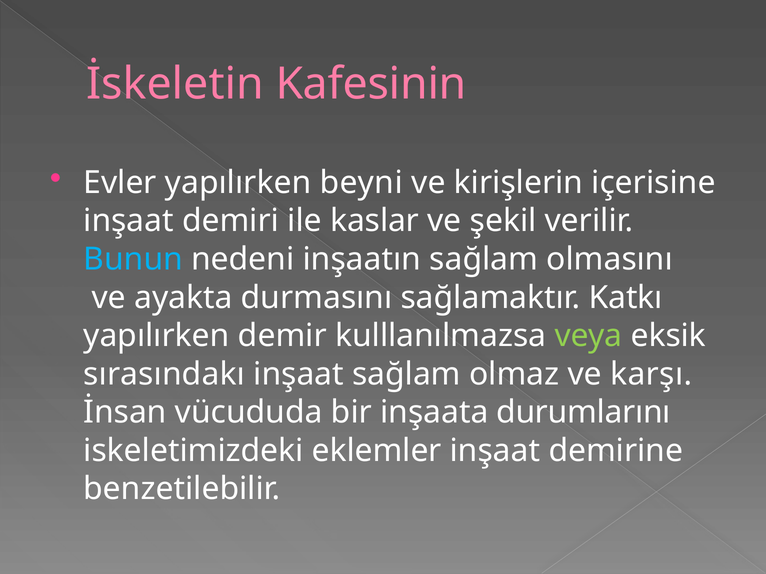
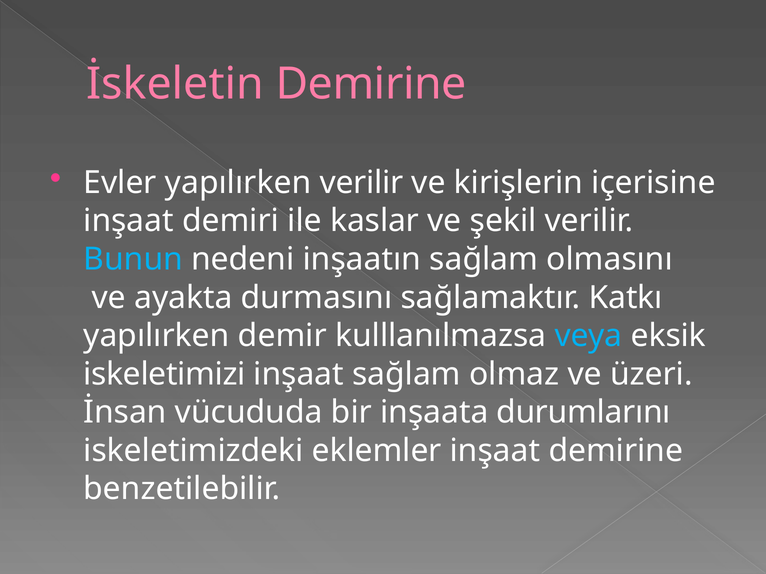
İskeletin Kafesinin: Kafesinin -> Demirine
yapılırken beyni: beyni -> verilir
veya colour: light green -> light blue
sırasındakı: sırasındakı -> iskeletimizi
karşı: karşı -> üzeri
